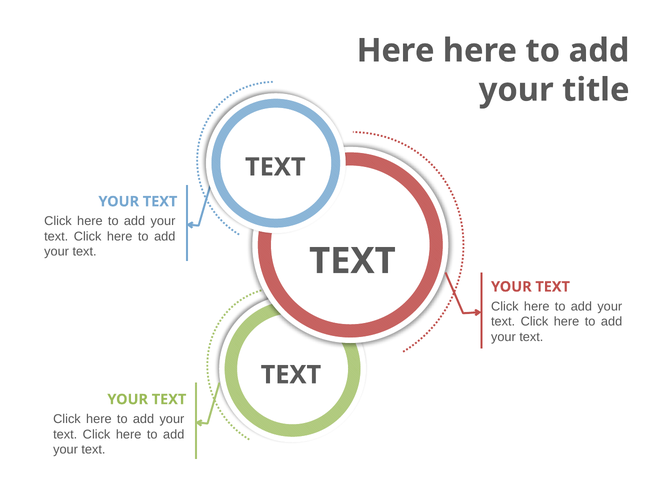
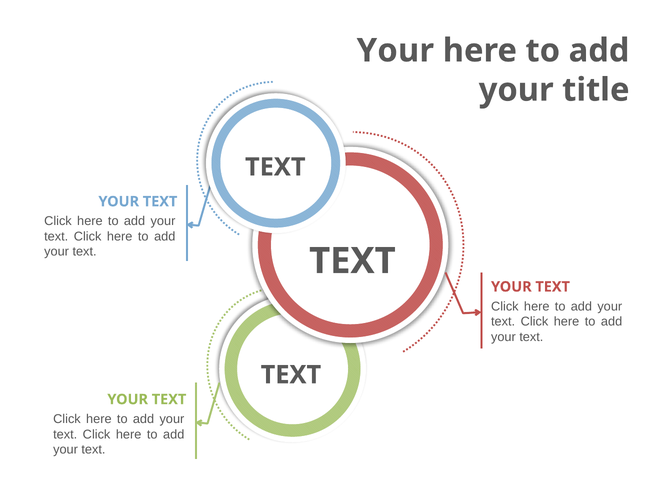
Here at (396, 51): Here -> Your
